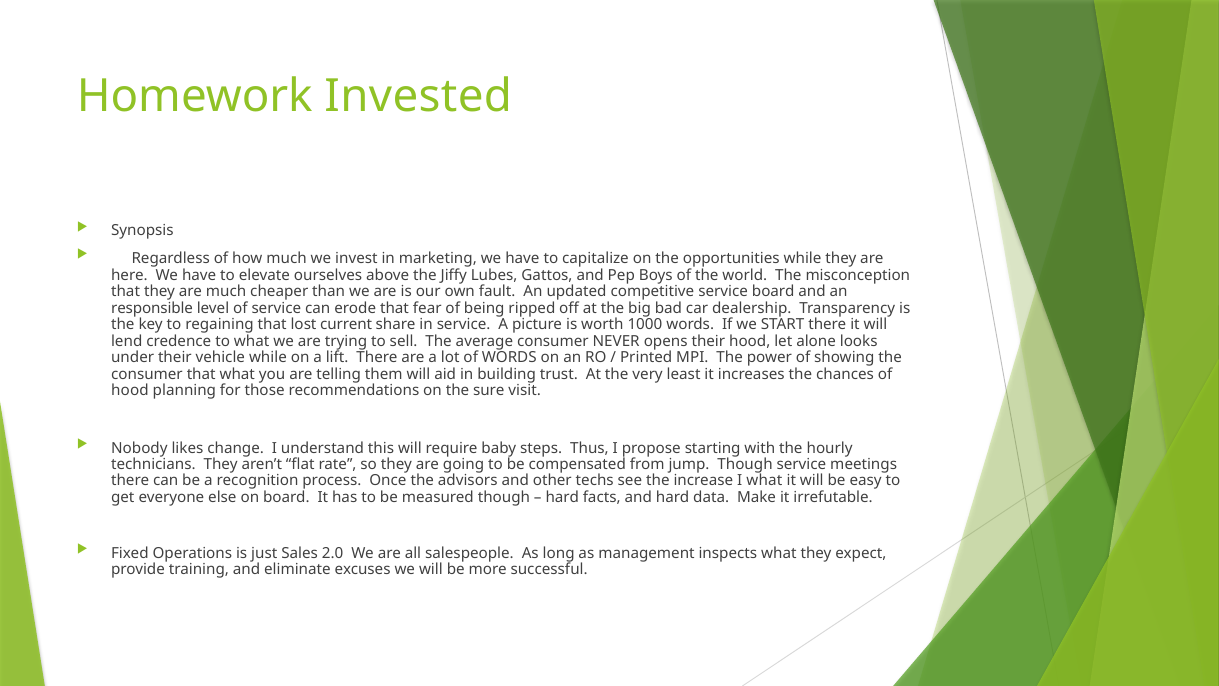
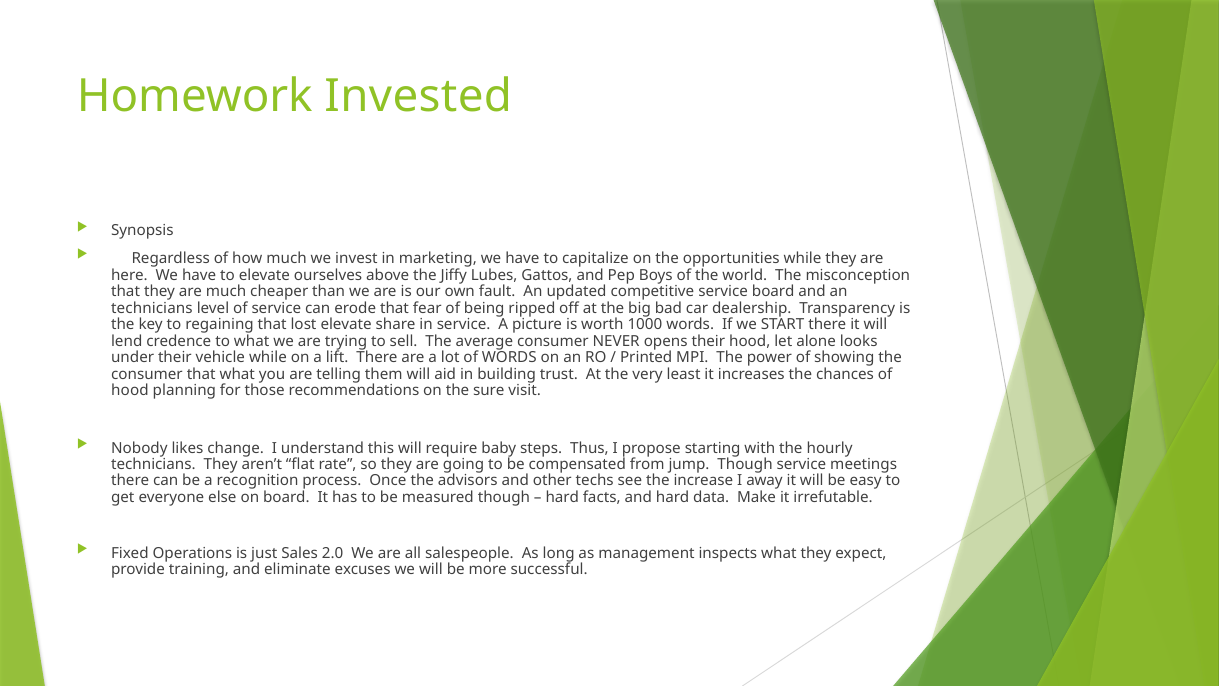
responsible at (152, 308): responsible -> technicians
lost current: current -> elevate
I what: what -> away
